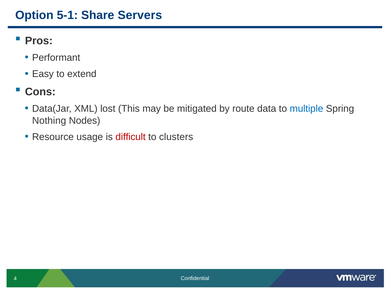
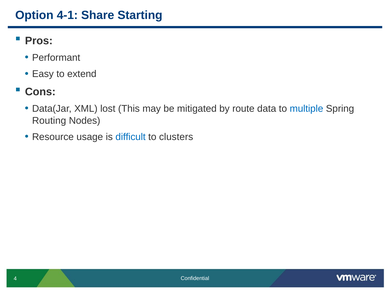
5-1: 5-1 -> 4-1
Servers: Servers -> Starting
Nothing: Nothing -> Routing
difficult colour: red -> blue
